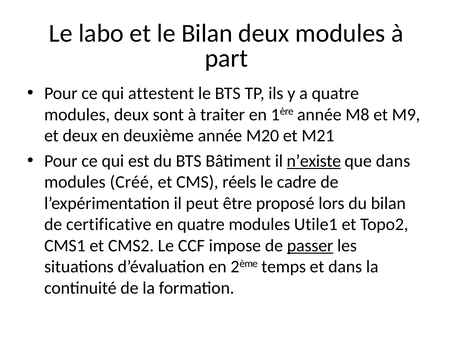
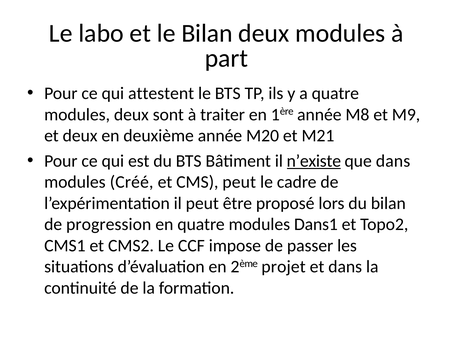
CMS réels: réels -> peut
certificative: certificative -> progression
Utile1: Utile1 -> Dans1
passer underline: present -> none
temps: temps -> projet
